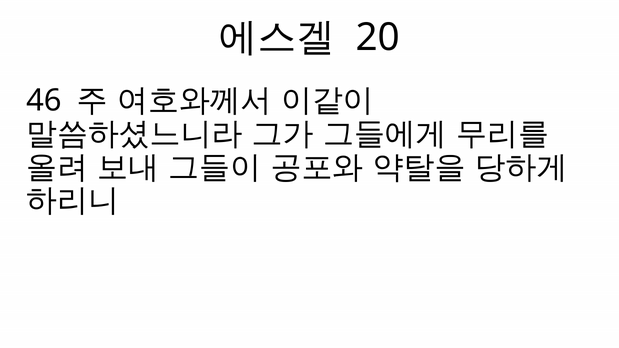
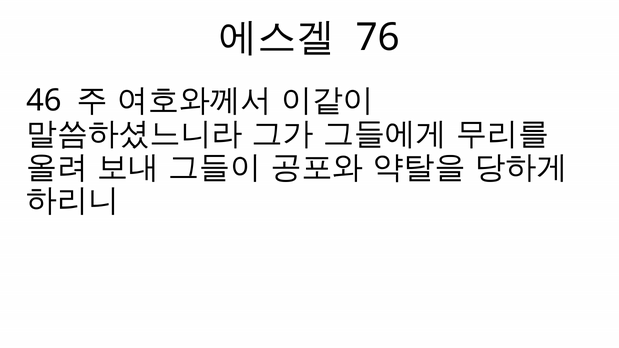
20: 20 -> 76
